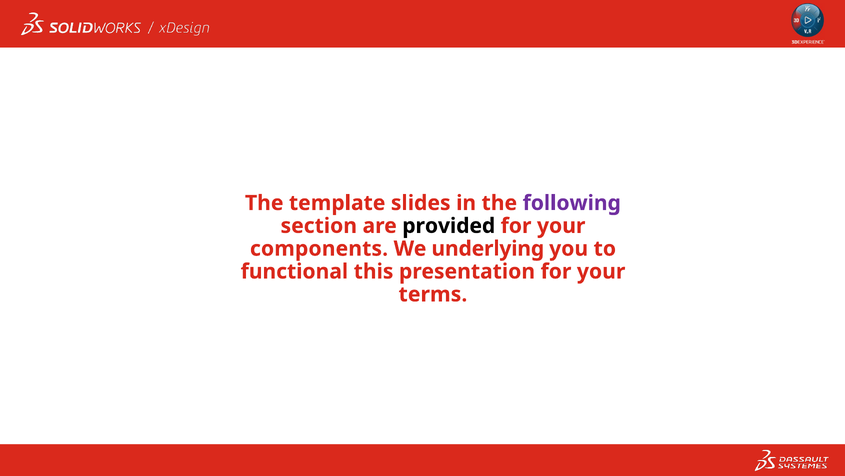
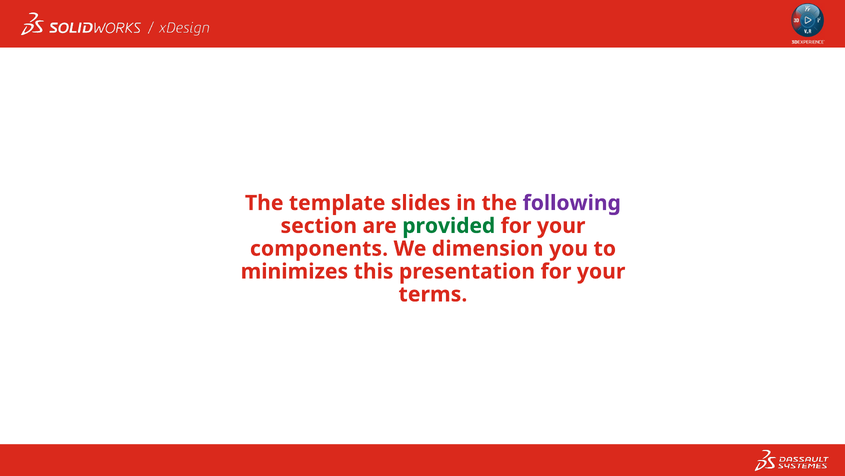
provided colour: black -> green
underlying: underlying -> dimension
functional: functional -> minimizes
